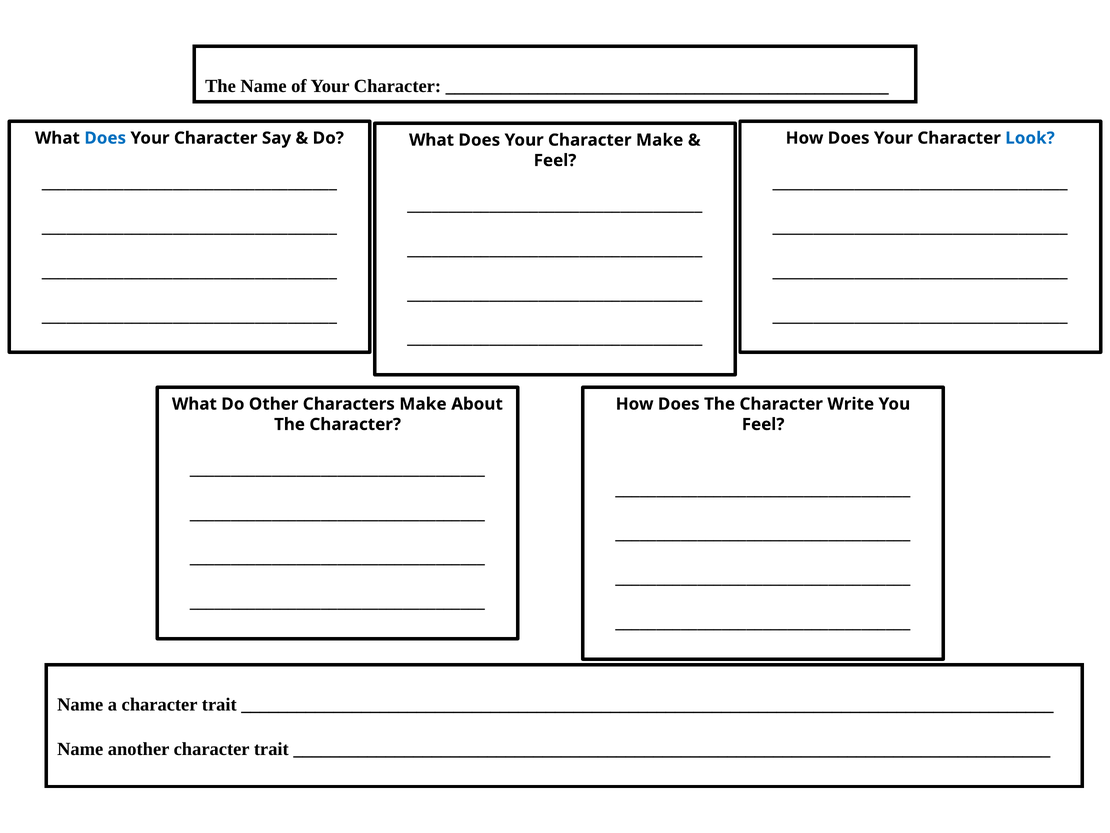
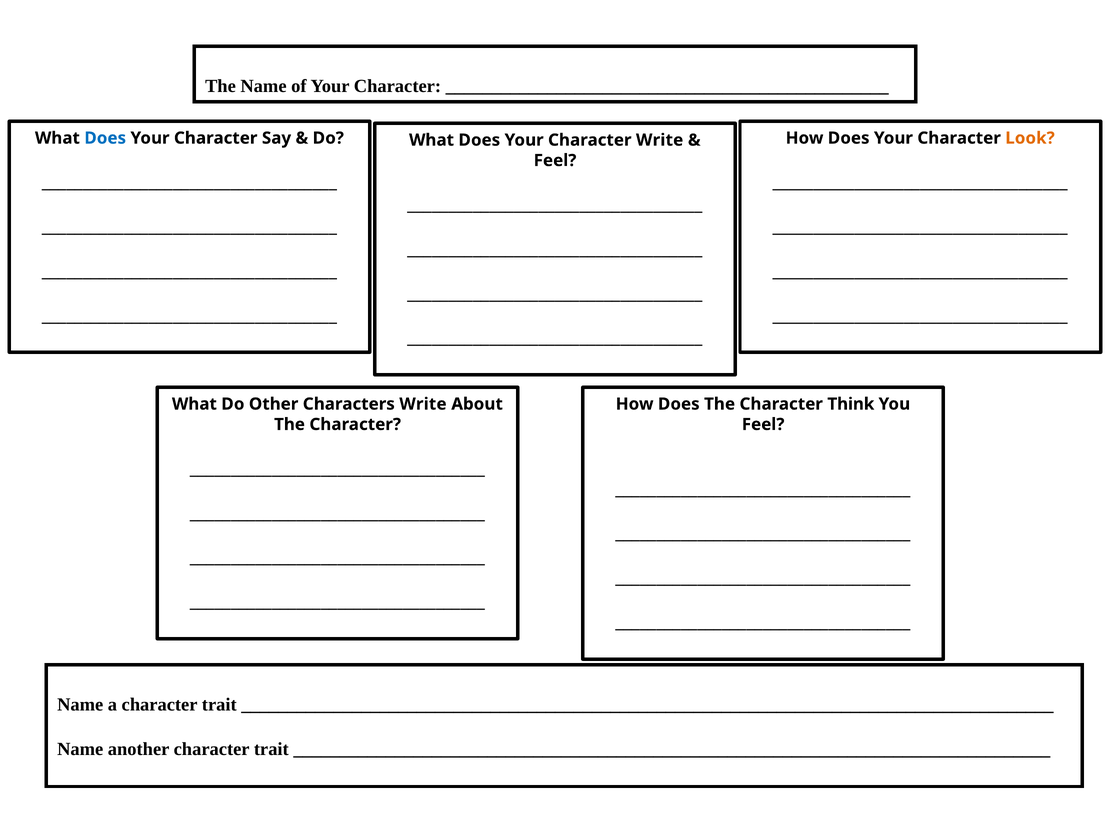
Look colour: blue -> orange
Character Make: Make -> Write
Characters Make: Make -> Write
Write: Write -> Think
